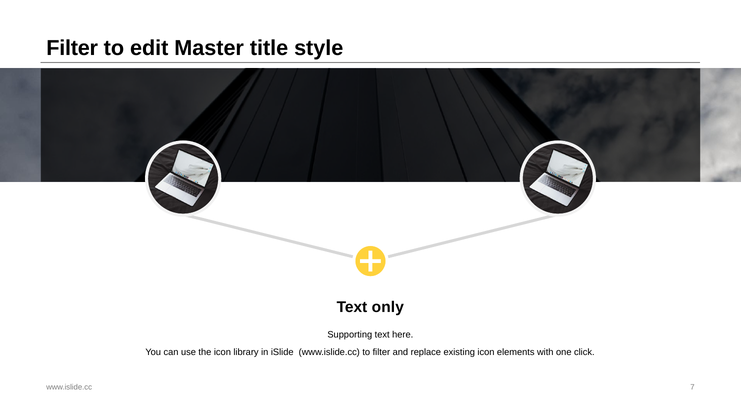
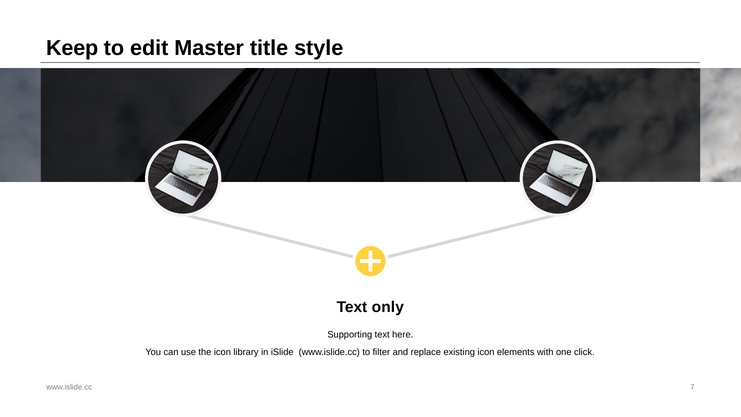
Filter at (72, 48): Filter -> Keep
